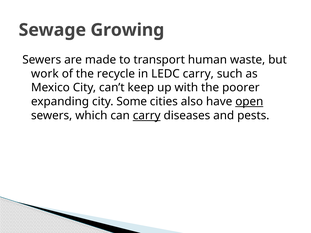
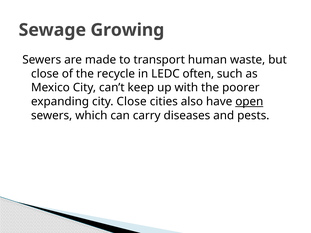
work at (45, 74): work -> close
LEDC carry: carry -> often
city Some: Some -> Close
carry at (147, 116) underline: present -> none
